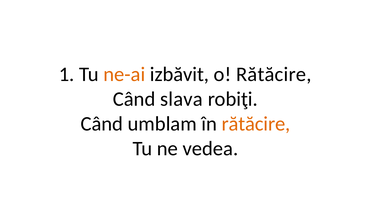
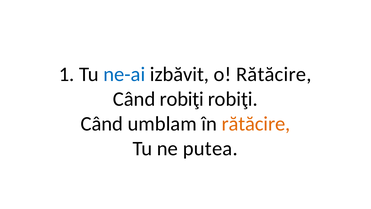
ne-ai colour: orange -> blue
Când slava: slava -> robiţi
vedea: vedea -> putea
